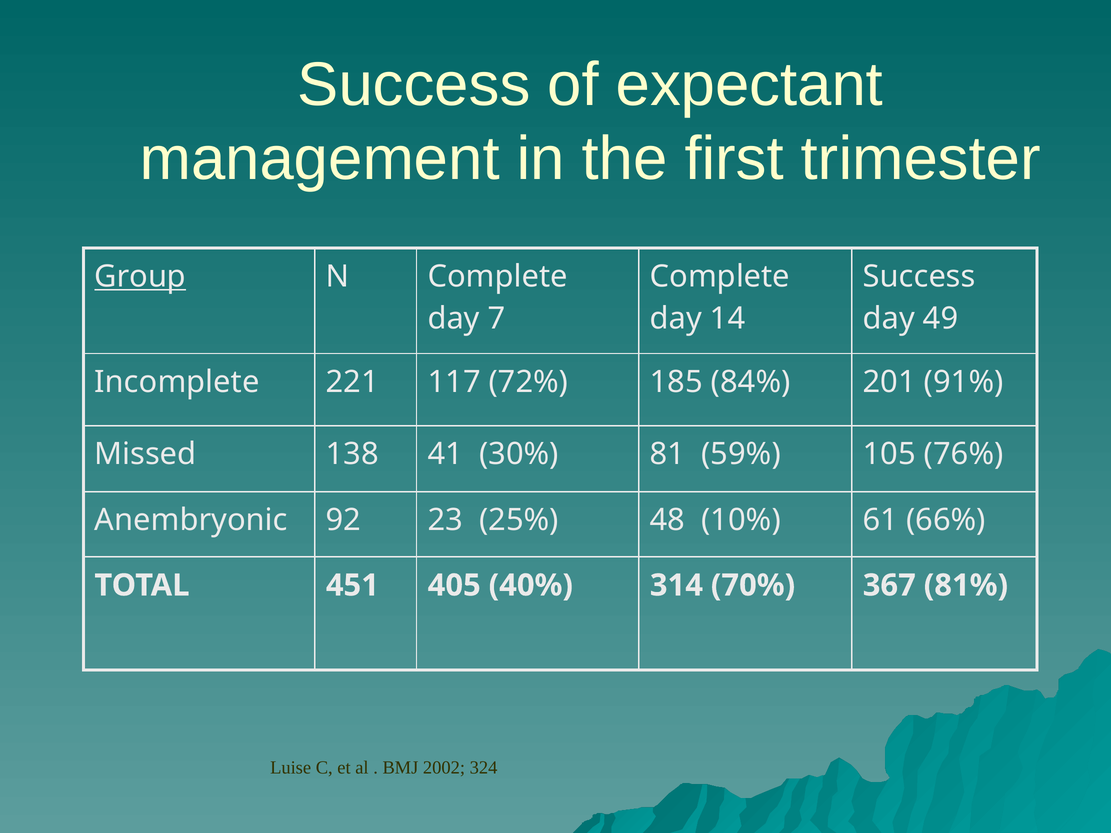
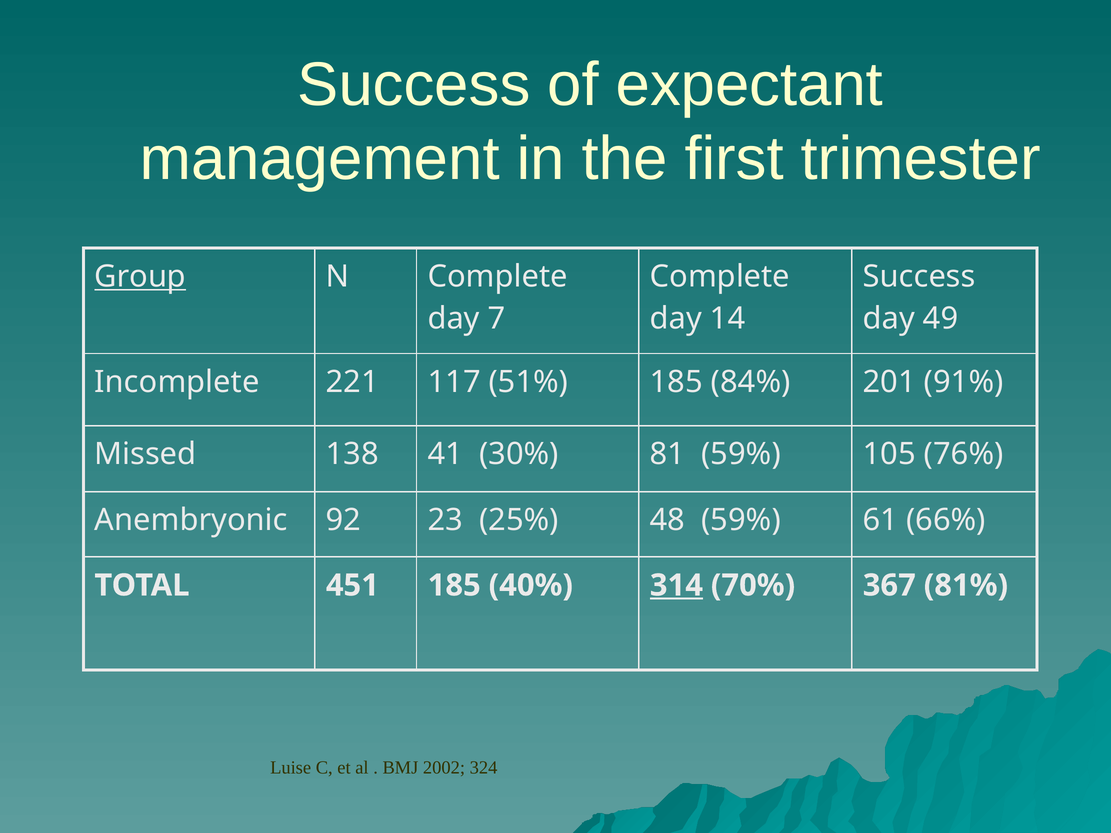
72%: 72% -> 51%
48 10%: 10% -> 59%
451 405: 405 -> 185
314 underline: none -> present
